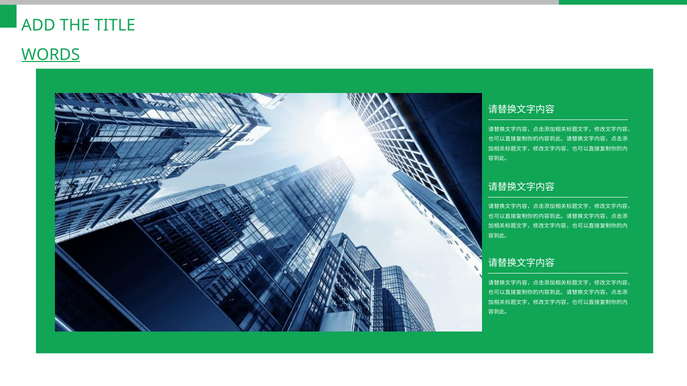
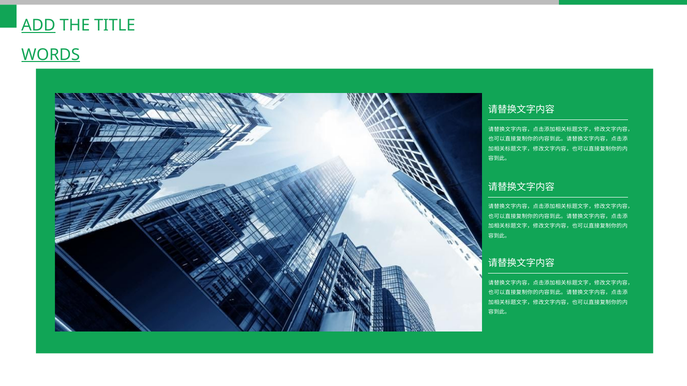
ADD at (38, 25) underline: none -> present
